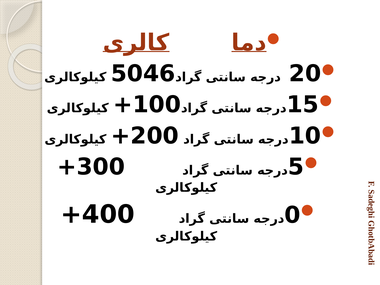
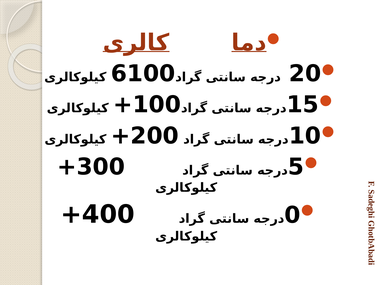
5046: 5046 -> 6100
